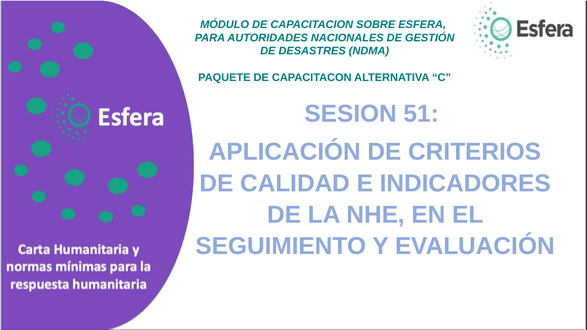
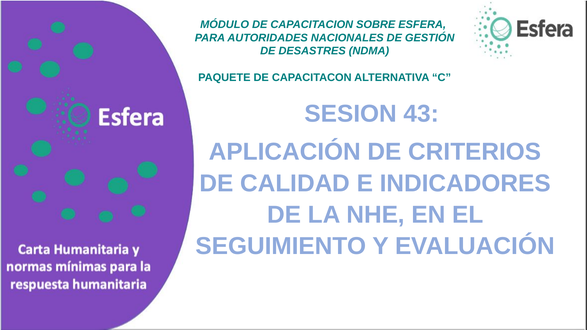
51: 51 -> 43
